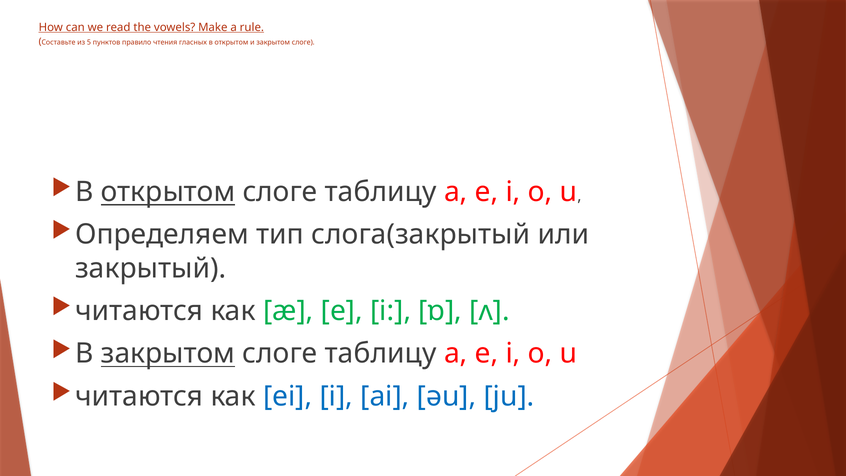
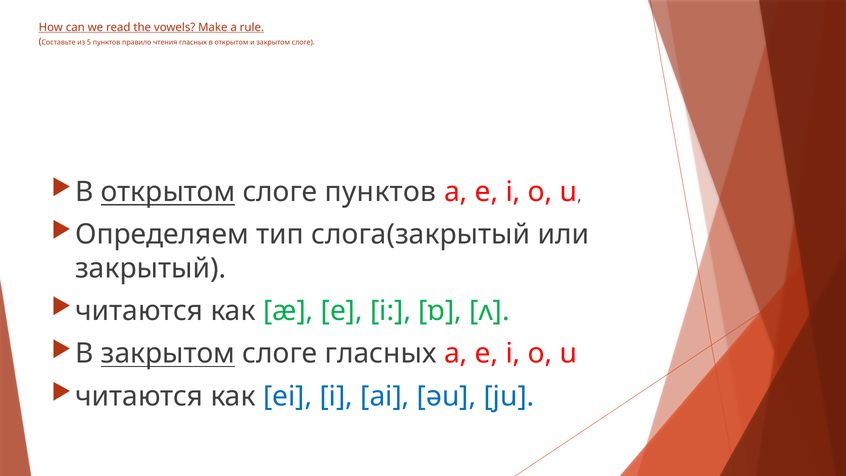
открытом слоге таблицу: таблицу -> пунктов
закрытом слоге таблицу: таблицу -> гласных
